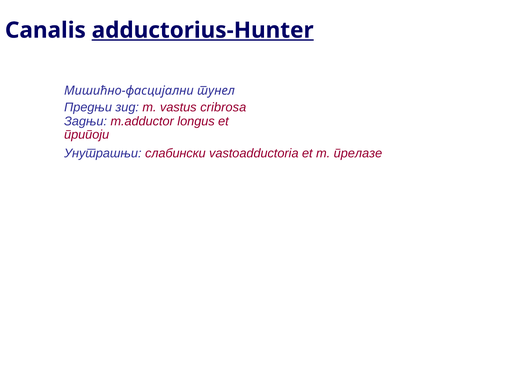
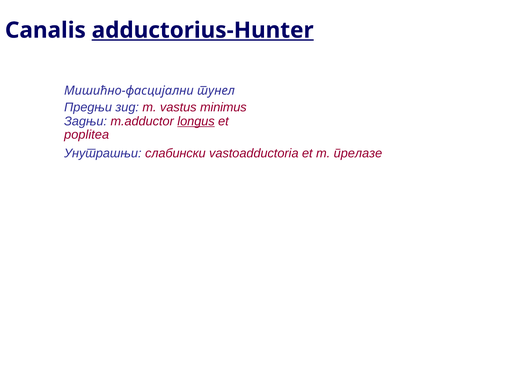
cribrosa: cribrosa -> minimus
longus underline: none -> present
припоји: припоји -> poplitea
